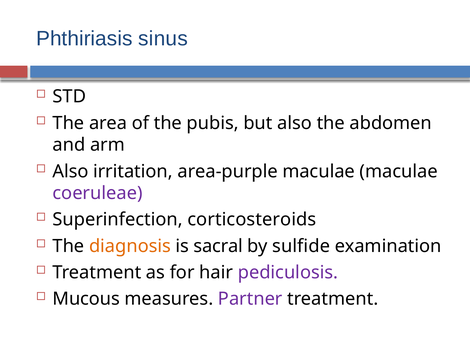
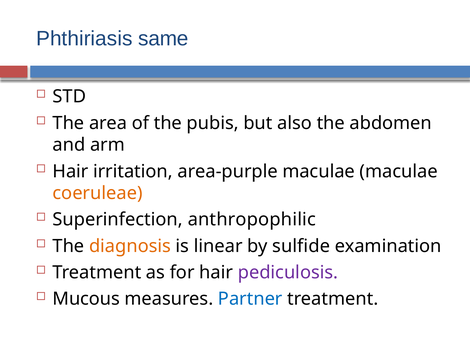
sinus: sinus -> same
Also at (70, 172): Also -> Hair
coeruleae colour: purple -> orange
corticosteroids: corticosteroids -> anthropophilic
sacral: sacral -> linear
Partner colour: purple -> blue
